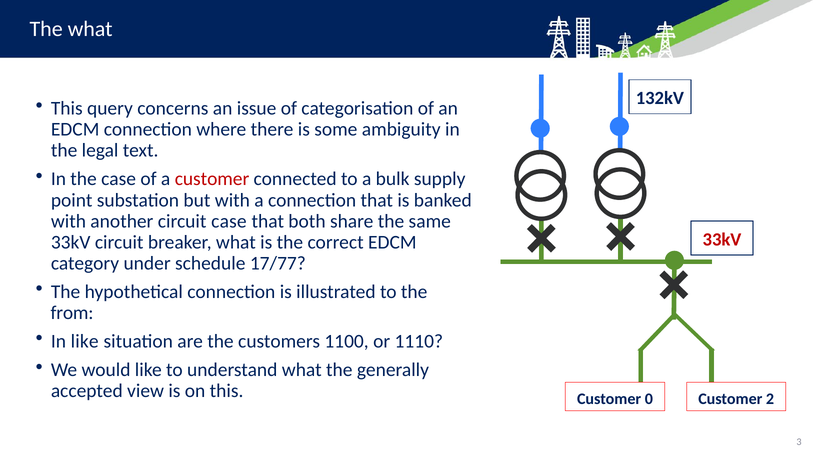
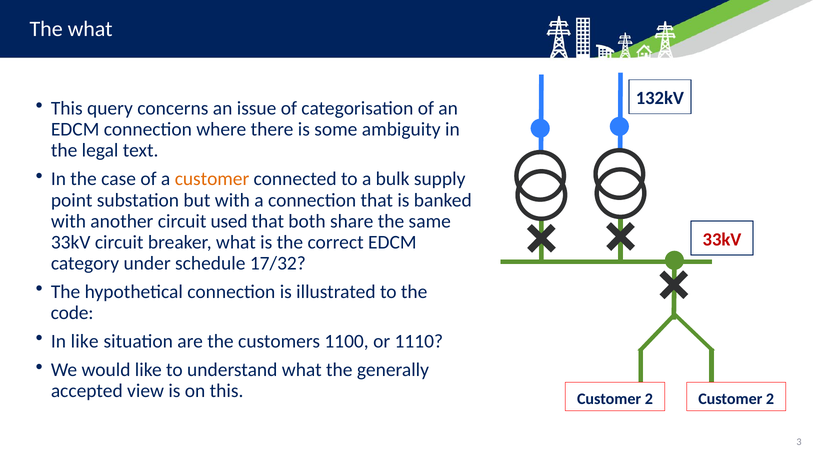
customer at (212, 179) colour: red -> orange
circuit case: case -> used
17/77: 17/77 -> 17/32
from: from -> code
this Customer 0: 0 -> 2
